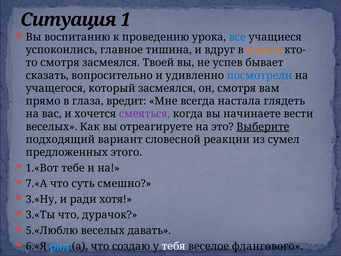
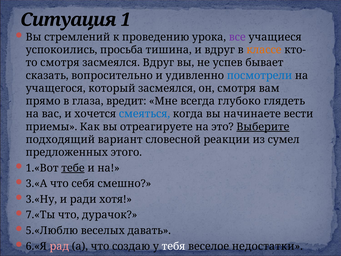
воспитанию: воспитанию -> стремлений
все colour: blue -> purple
главное: главное -> просьба
засмеялся Твоей: Твоей -> Вдруг
настала: настала -> глубоко
смеяться colour: purple -> blue
веселых at (51, 127): веселых -> приемы
тебе underline: none -> present
7.«А: 7.«А -> 3.«А
суть: суть -> себя
3.«Ты: 3.«Ты -> 7.«Ты
рад colour: light blue -> pink
флангового: флангового -> недостатки
